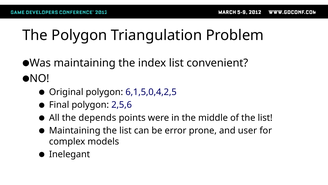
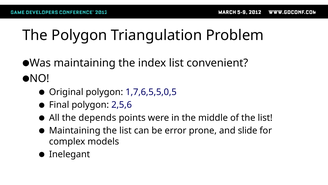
6,1,5,0,4,2,5: 6,1,5,0,4,2,5 -> 1,7,6,5,5,0,5
user: user -> slide
